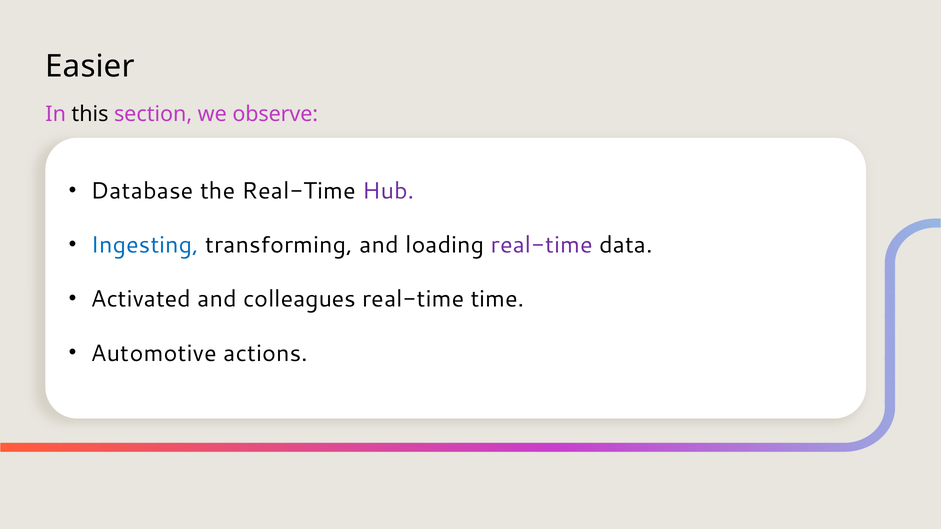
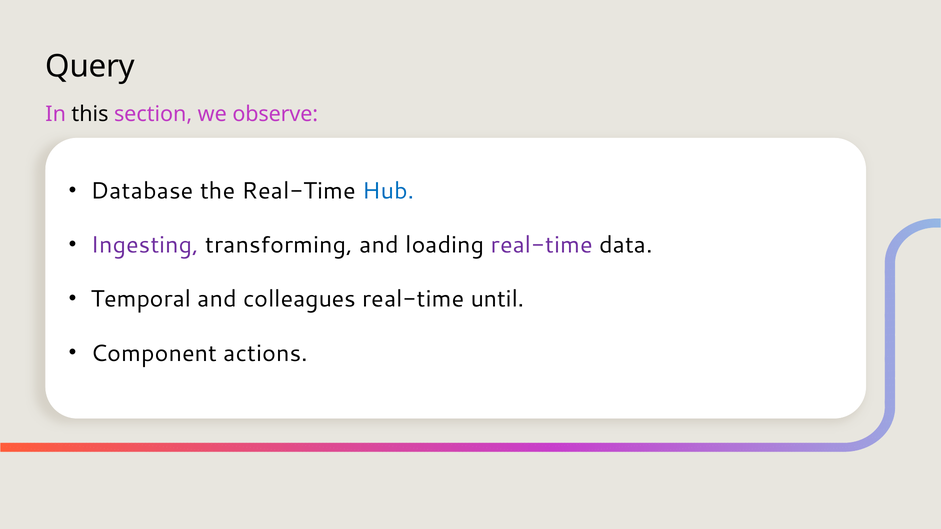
Easier: Easier -> Query
Hub colour: purple -> blue
Ingesting colour: blue -> purple
Activated: Activated -> Temporal
time: time -> until
Automotive: Automotive -> Component
